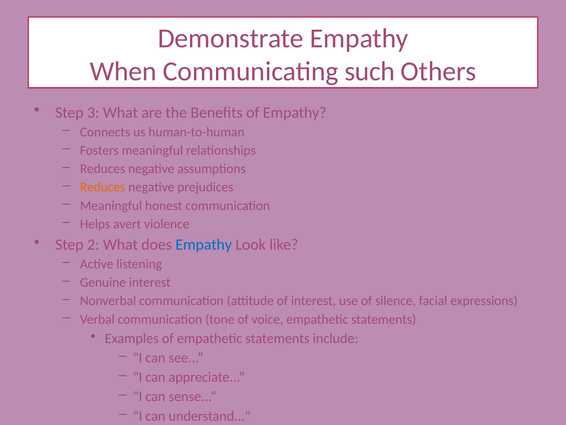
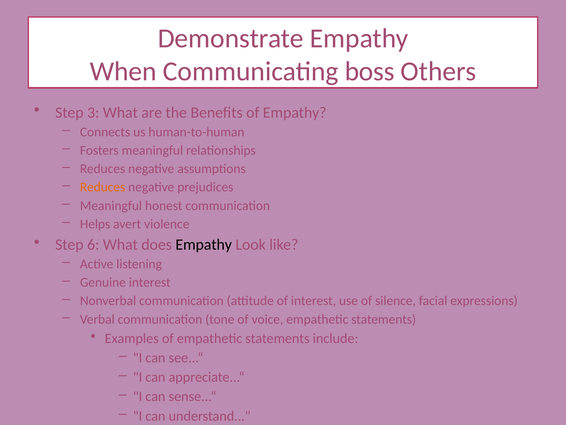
such: such -> boss
2: 2 -> 6
Empathy at (204, 244) colour: blue -> black
